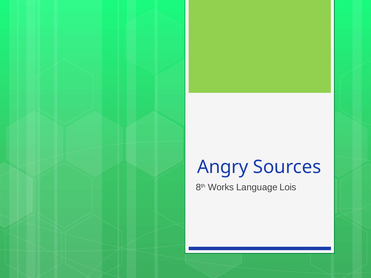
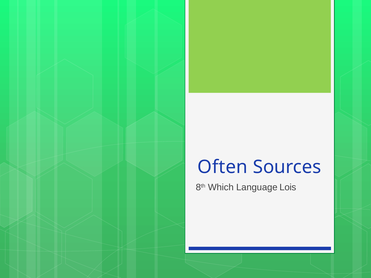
Angry: Angry -> Often
Works: Works -> Which
